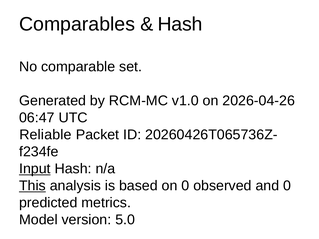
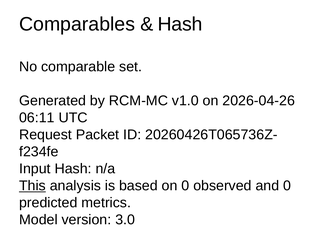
06:47: 06:47 -> 06:11
Reliable: Reliable -> Request
Input underline: present -> none
5.0: 5.0 -> 3.0
